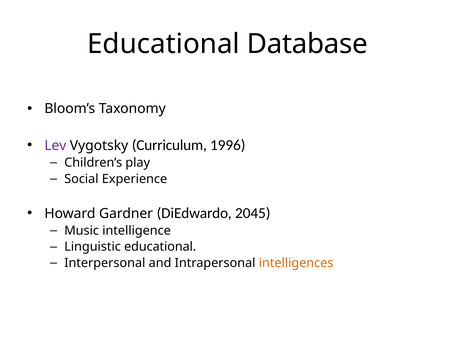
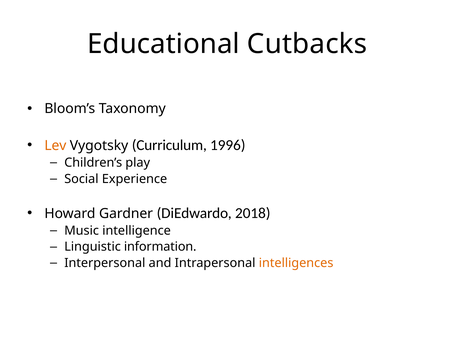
Database: Database -> Cutbacks
Lev colour: purple -> orange
2045: 2045 -> 2018
Linguistic educational: educational -> information
